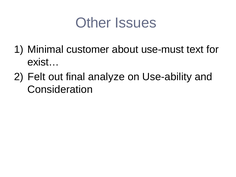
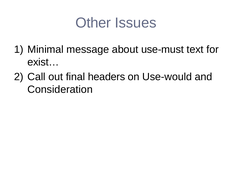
customer: customer -> message
Felt: Felt -> Call
analyze: analyze -> headers
Use-ability: Use-ability -> Use-would
